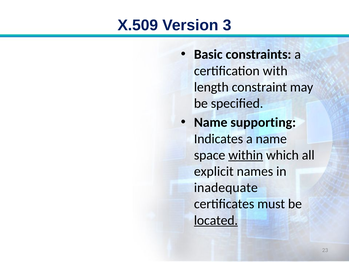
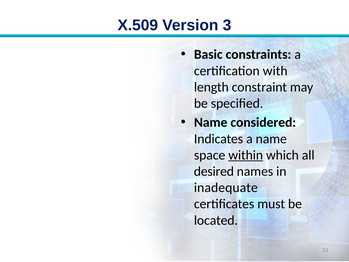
supporting: supporting -> considered
explicit: explicit -> desired
located underline: present -> none
